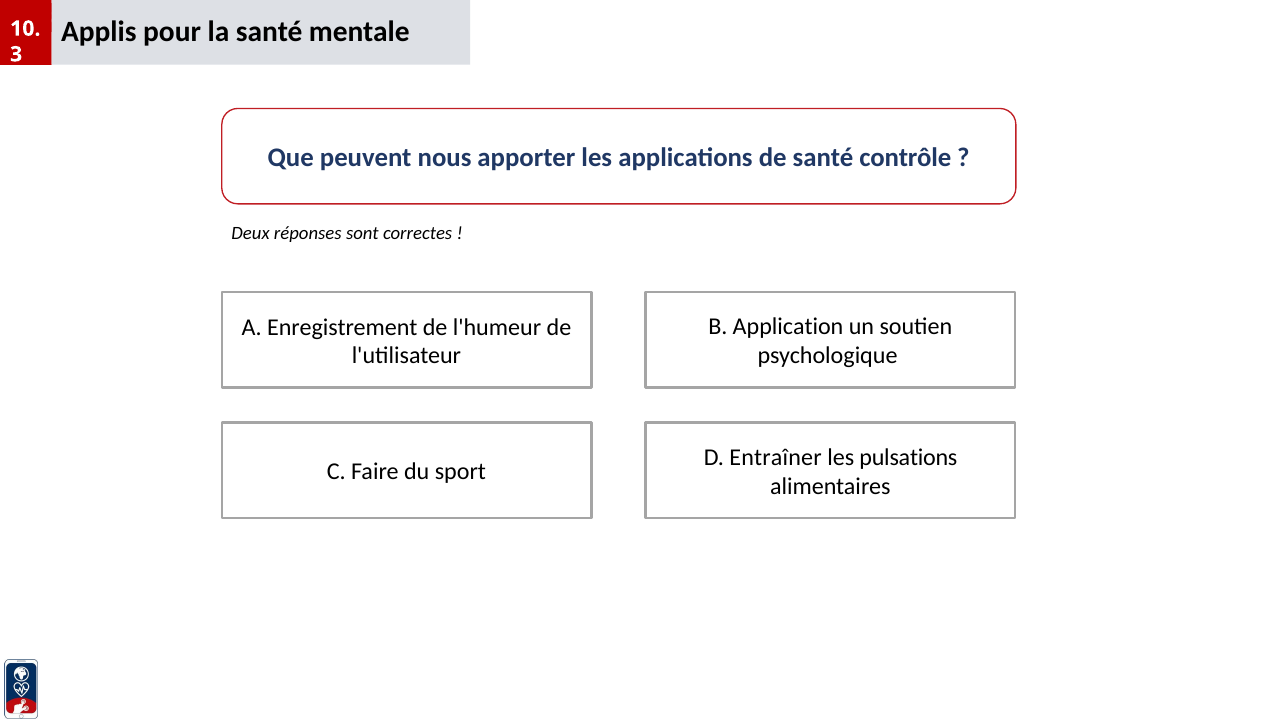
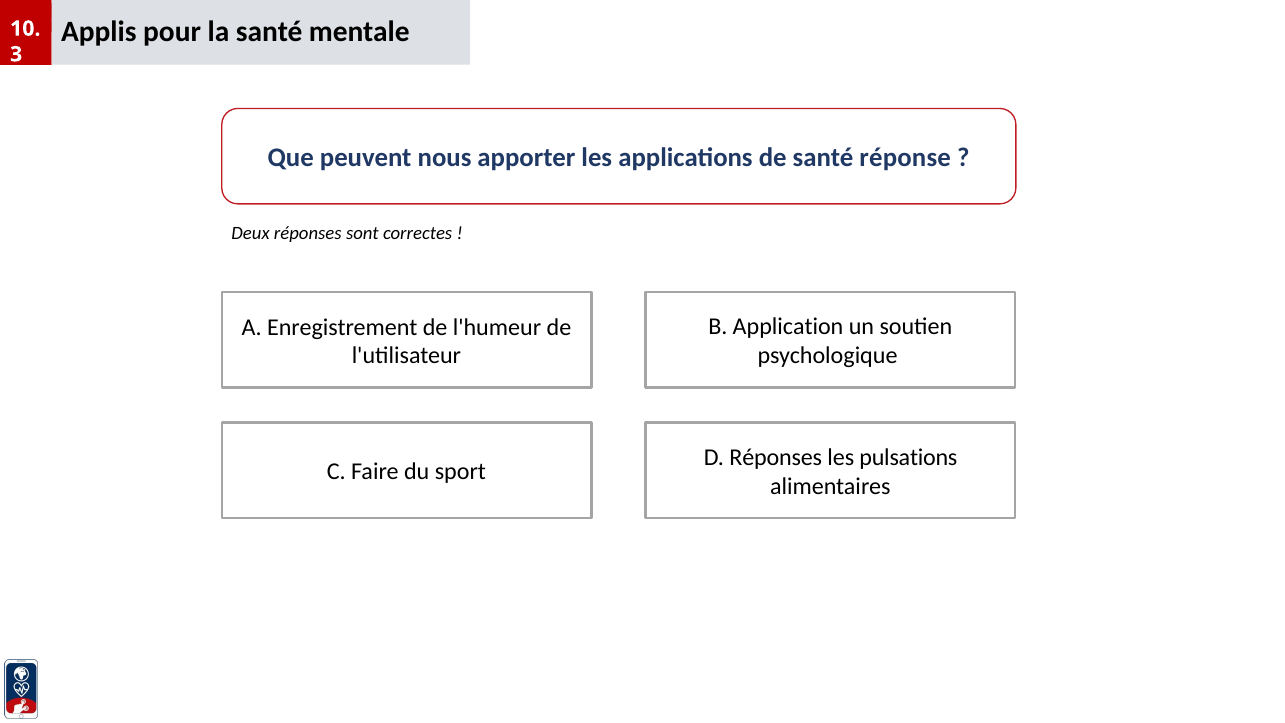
contrôle: contrôle -> réponse
D Entraîner: Entraîner -> Réponses
